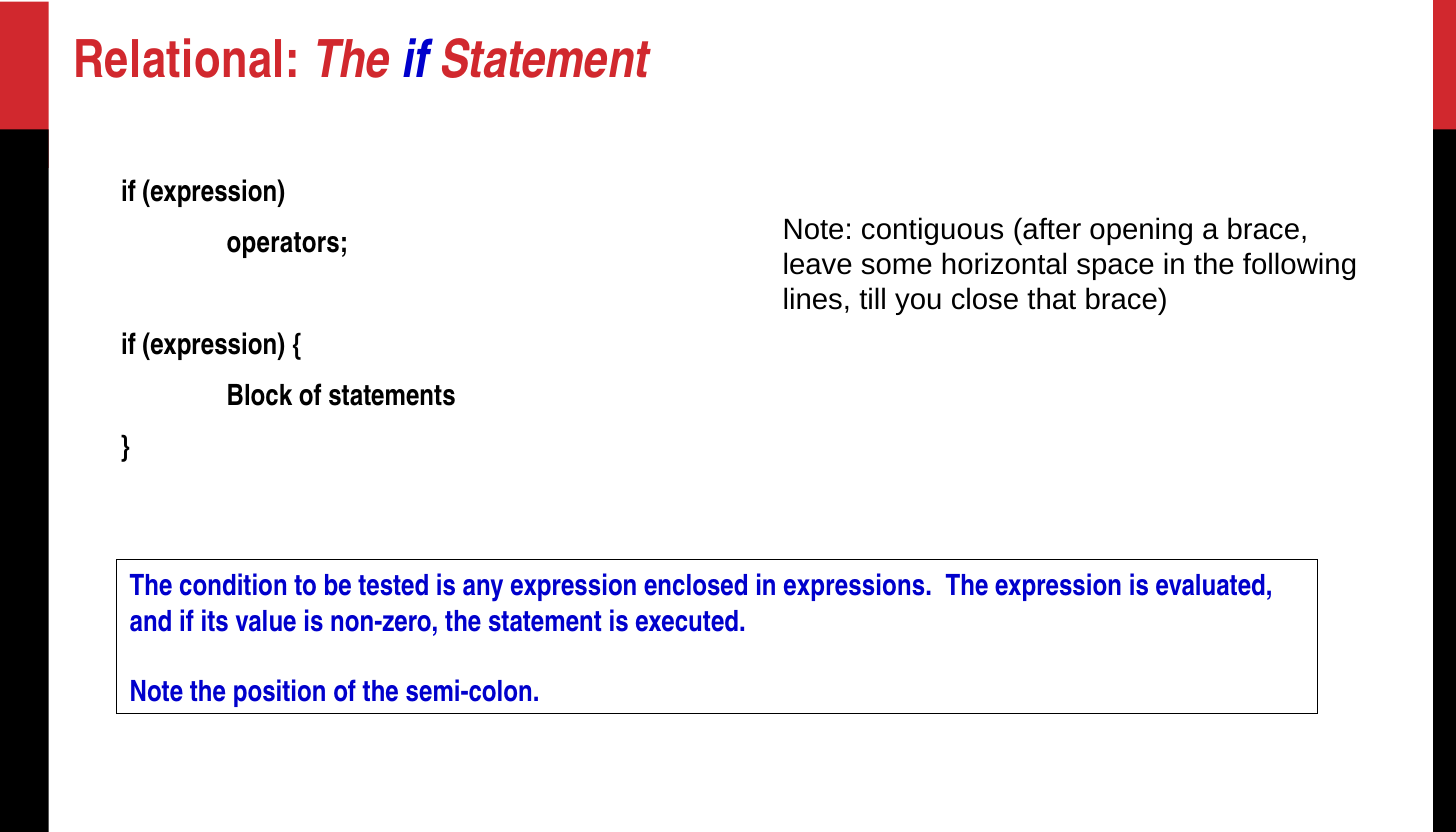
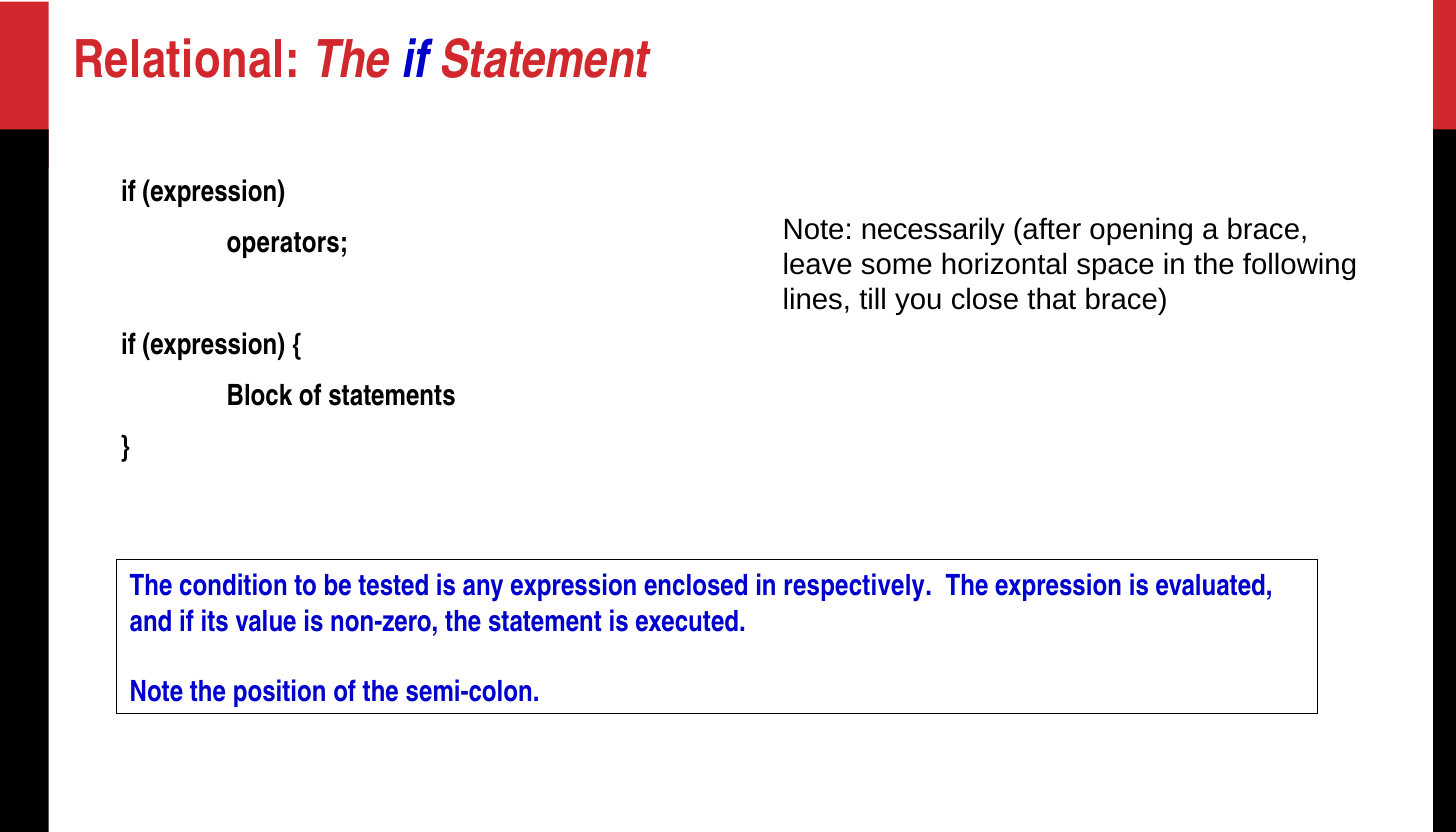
contiguous: contiguous -> necessarily
expressions: expressions -> respectively
